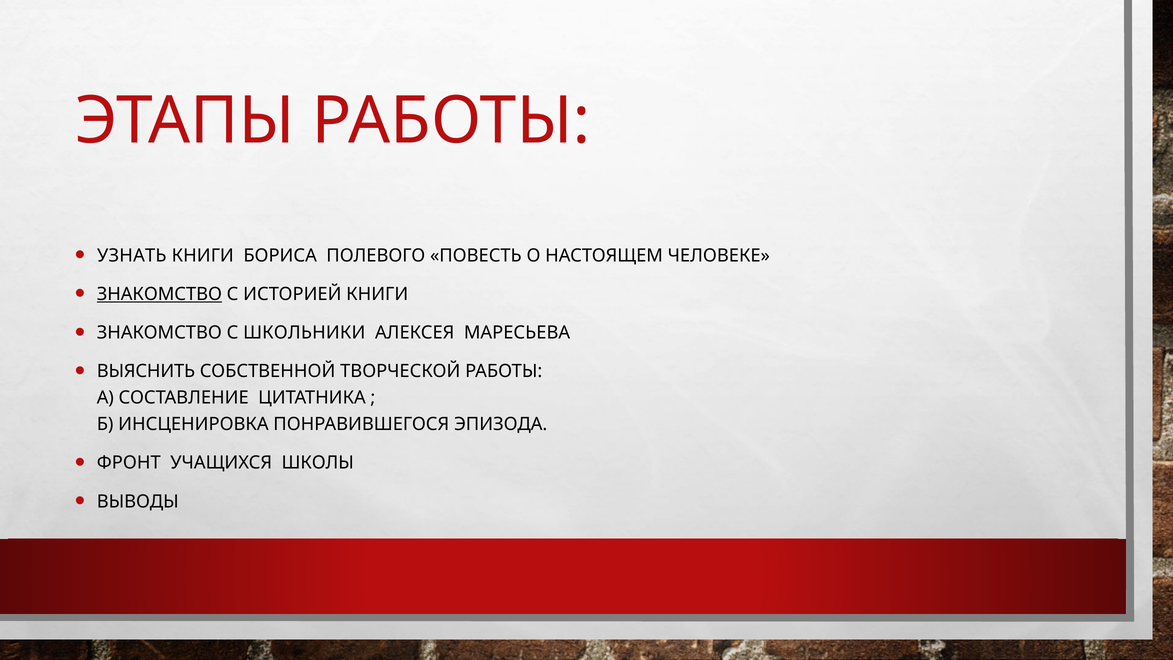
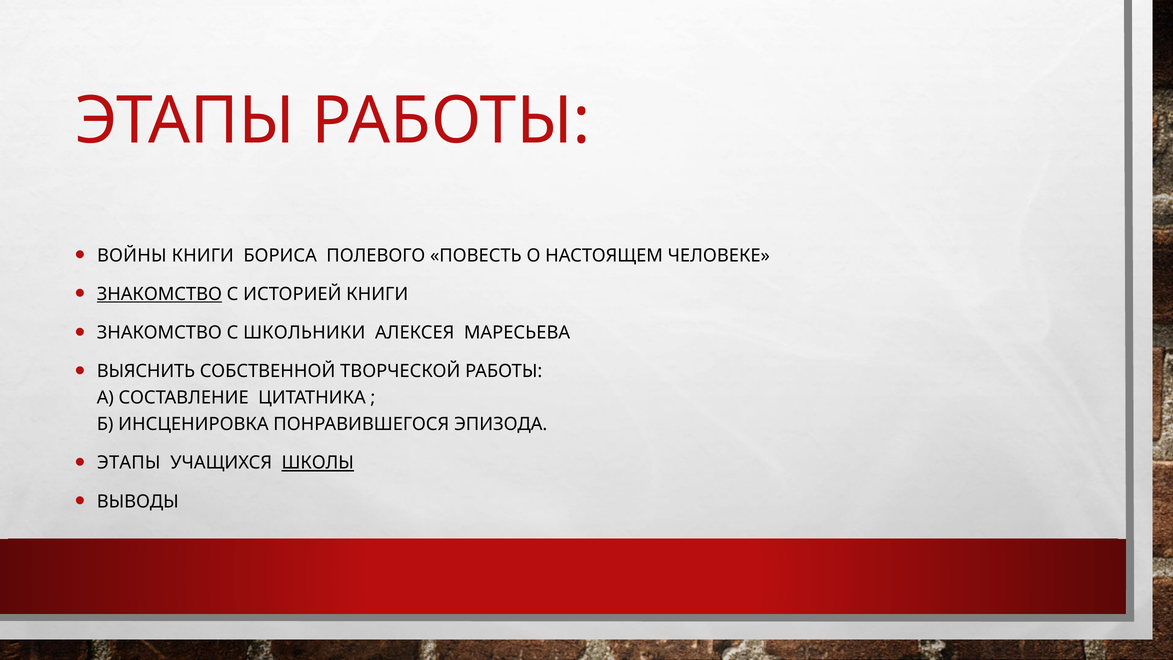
УЗНАТЬ: УЗНАТЬ -> ВОЙНЫ
ФРОНТ at (129, 463): ФРОНТ -> ЭТАПЫ
ШКОЛЫ underline: none -> present
